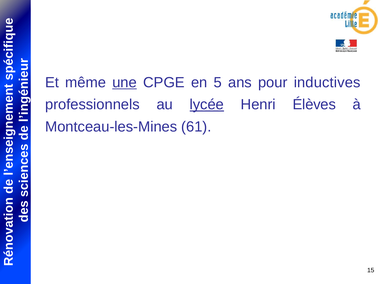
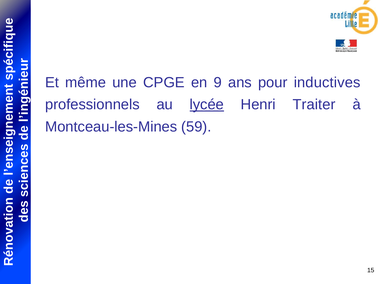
une underline: present -> none
5: 5 -> 9
Élèves: Élèves -> Traiter
61: 61 -> 59
